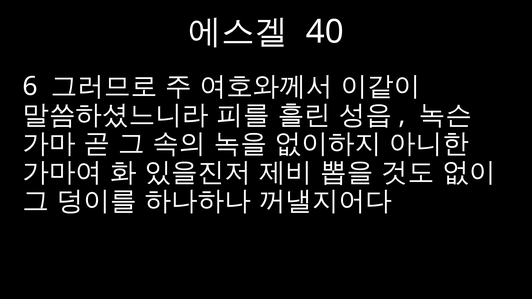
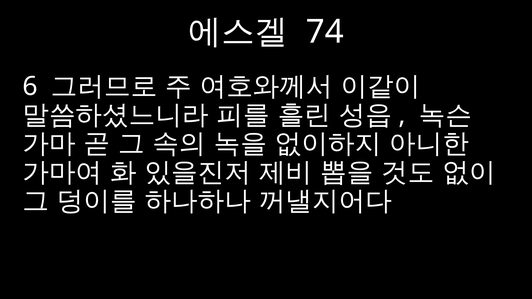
40: 40 -> 74
